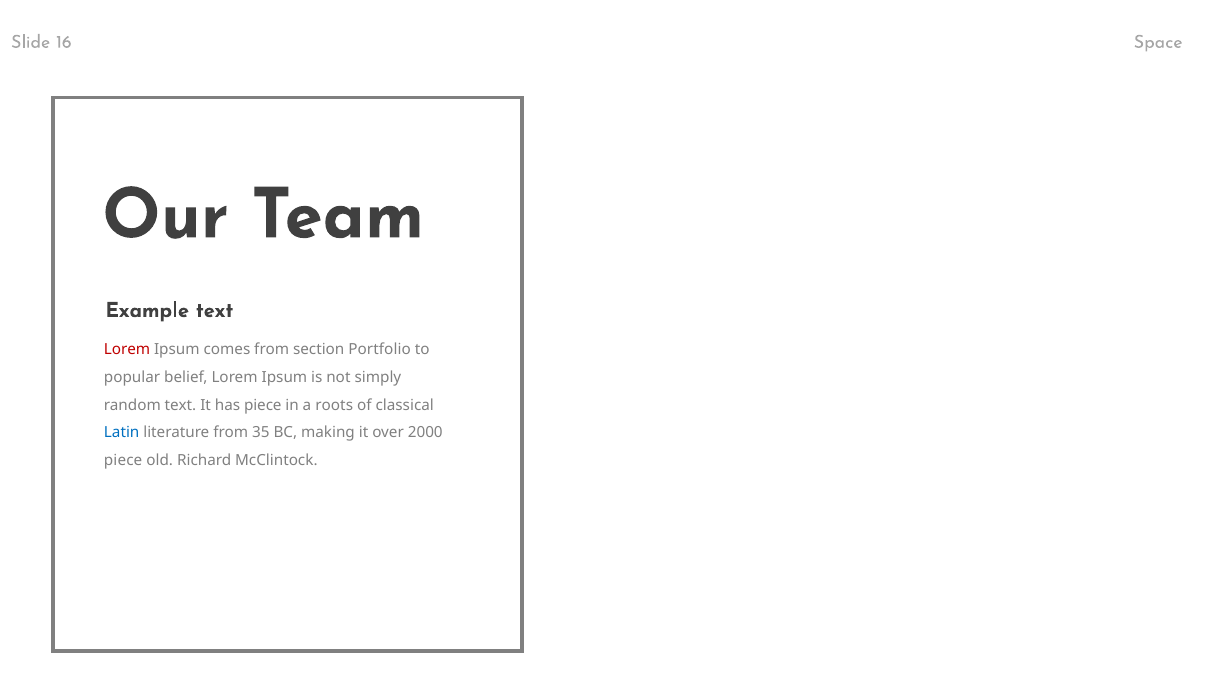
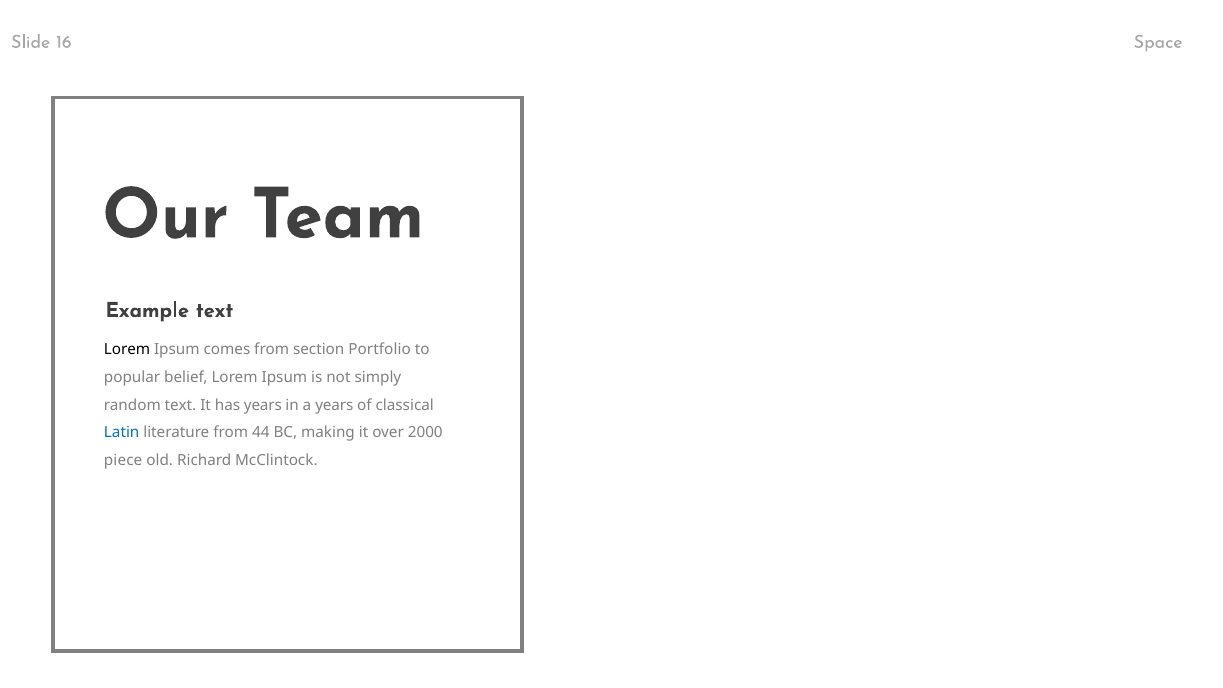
Lorem at (127, 350) colour: red -> black
has piece: piece -> years
a roots: roots -> years
35: 35 -> 44
